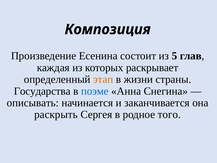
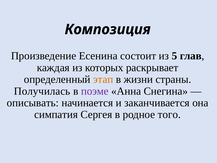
Государства: Государства -> Получилась
поэме colour: blue -> purple
раскрыть: раскрыть -> симпатия
